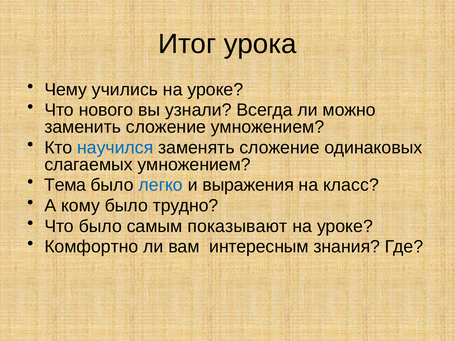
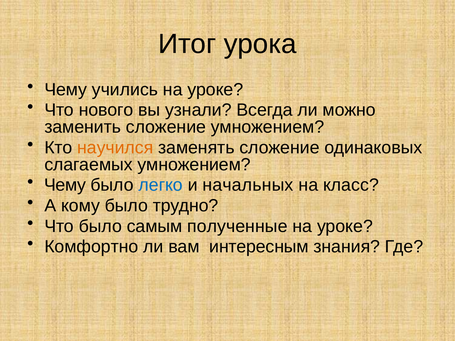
научился colour: blue -> orange
Тема at (65, 185): Тема -> Чему
выражения: выражения -> начальных
показывают: показывают -> полученные
